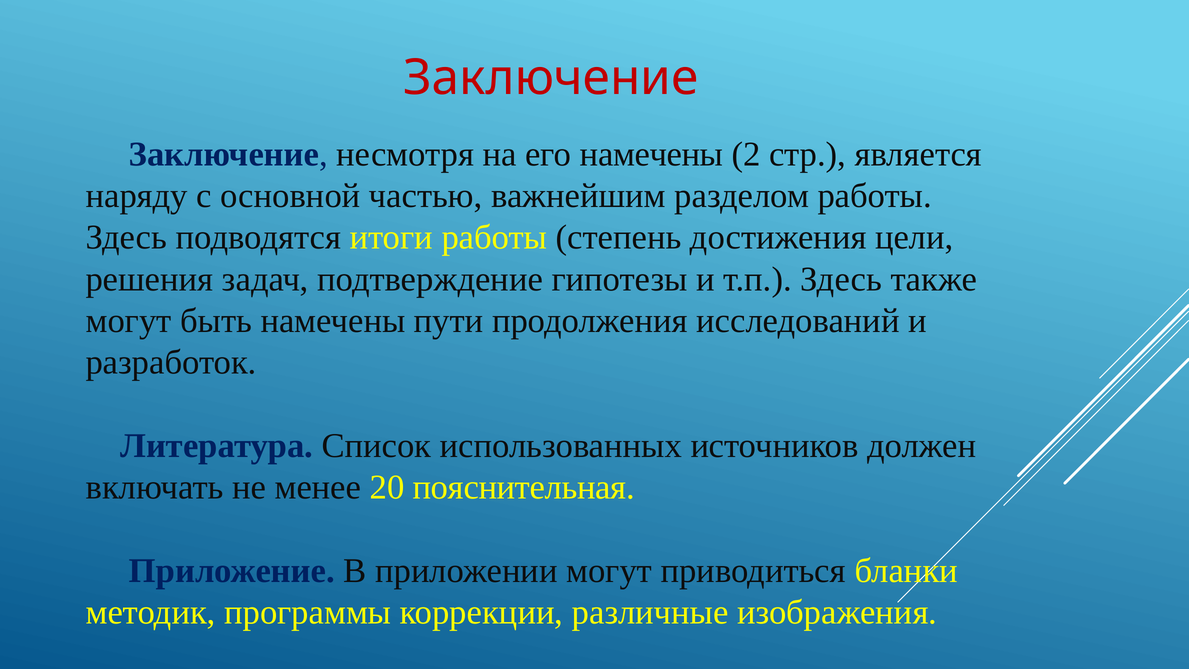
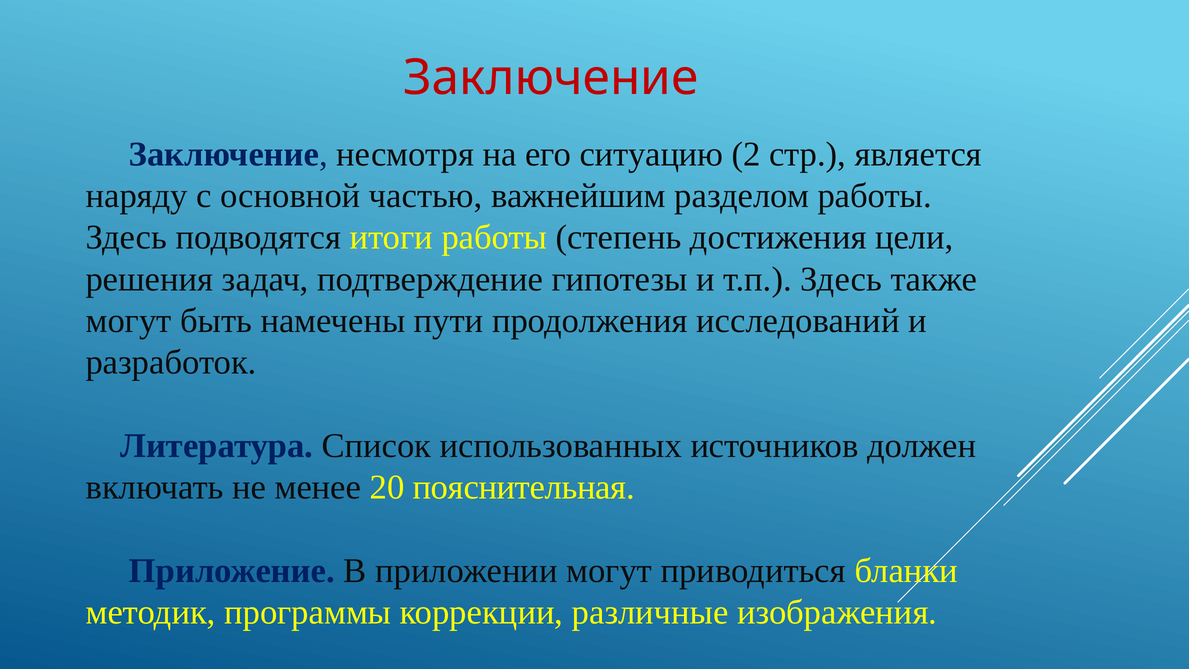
его намечены: намечены -> ситуацию
